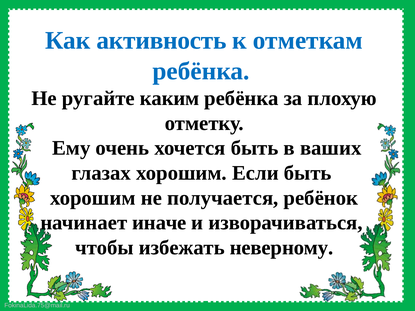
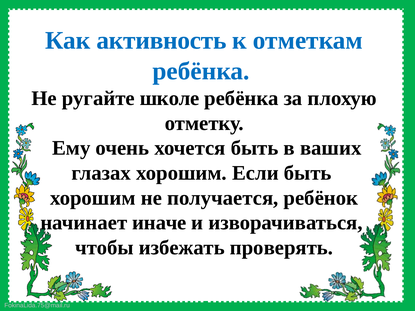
каким: каким -> школе
неверному: неверному -> проверять
